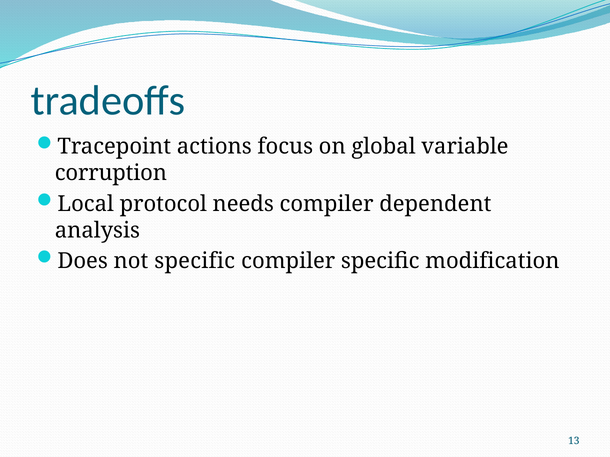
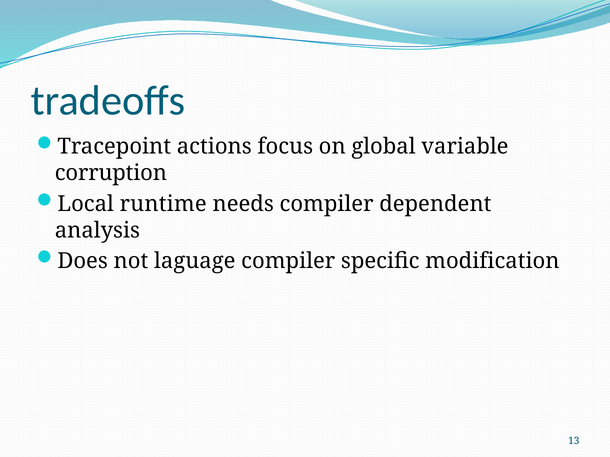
protocol: protocol -> runtime
not specific: specific -> laguage
